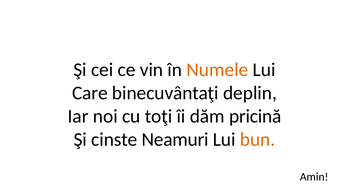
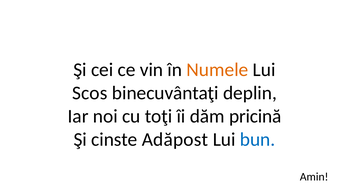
Care: Care -> Scos
Neamuri: Neamuri -> Adăpost
bun colour: orange -> blue
